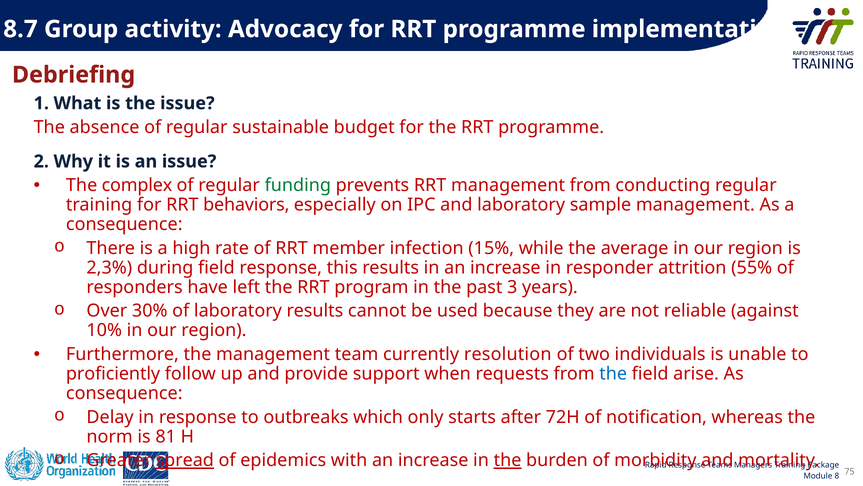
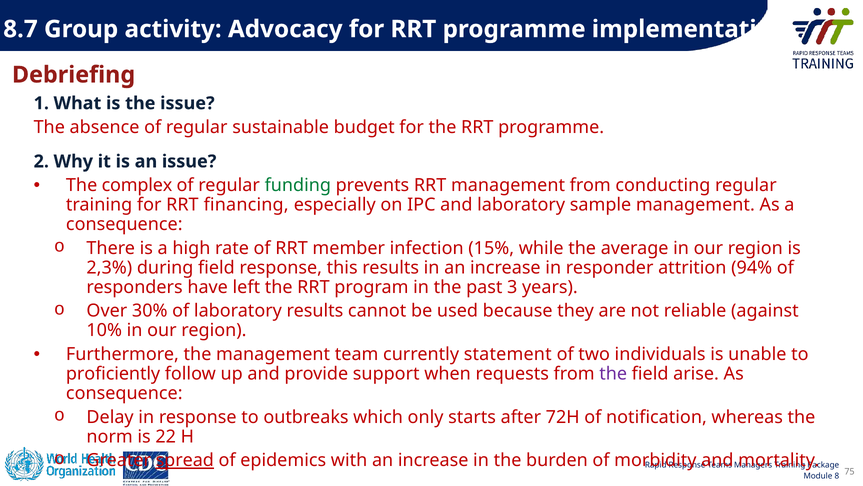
behaviors: behaviors -> financing
55%: 55% -> 94%
resolution: resolution -> statement
the at (613, 373) colour: blue -> purple
81: 81 -> 22
the at (508, 460) underline: present -> none
